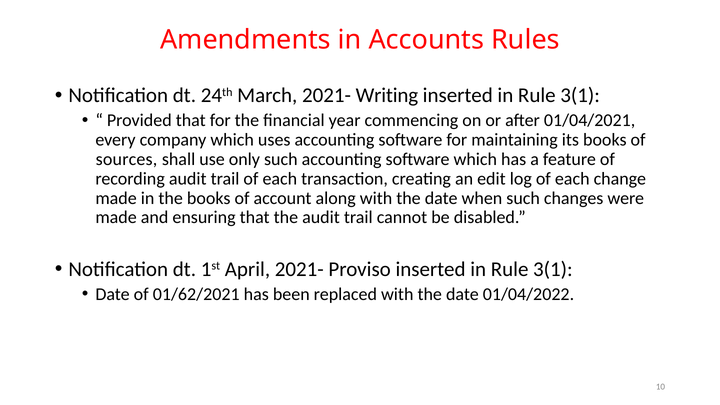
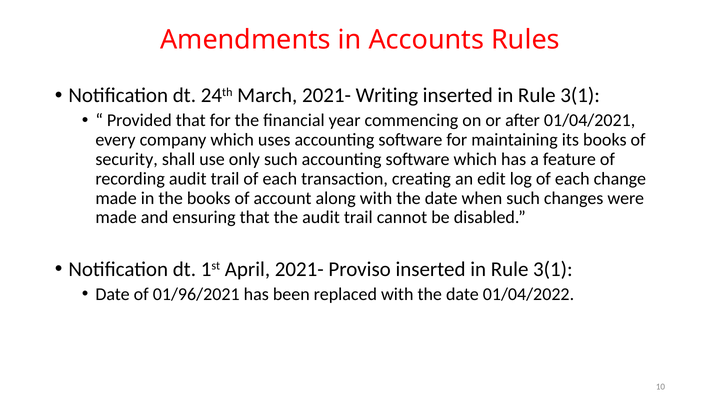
sources: sources -> security
01/62/2021: 01/62/2021 -> 01/96/2021
